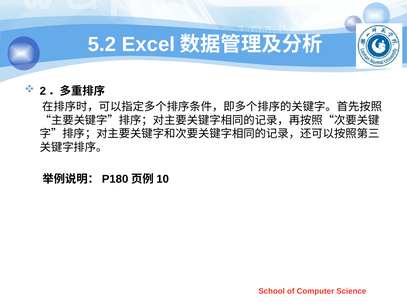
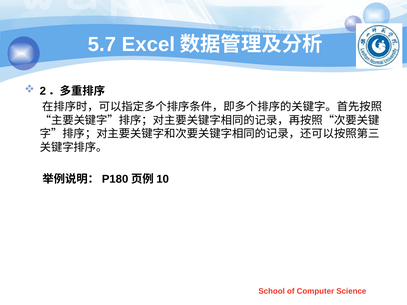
5.2: 5.2 -> 5.7
